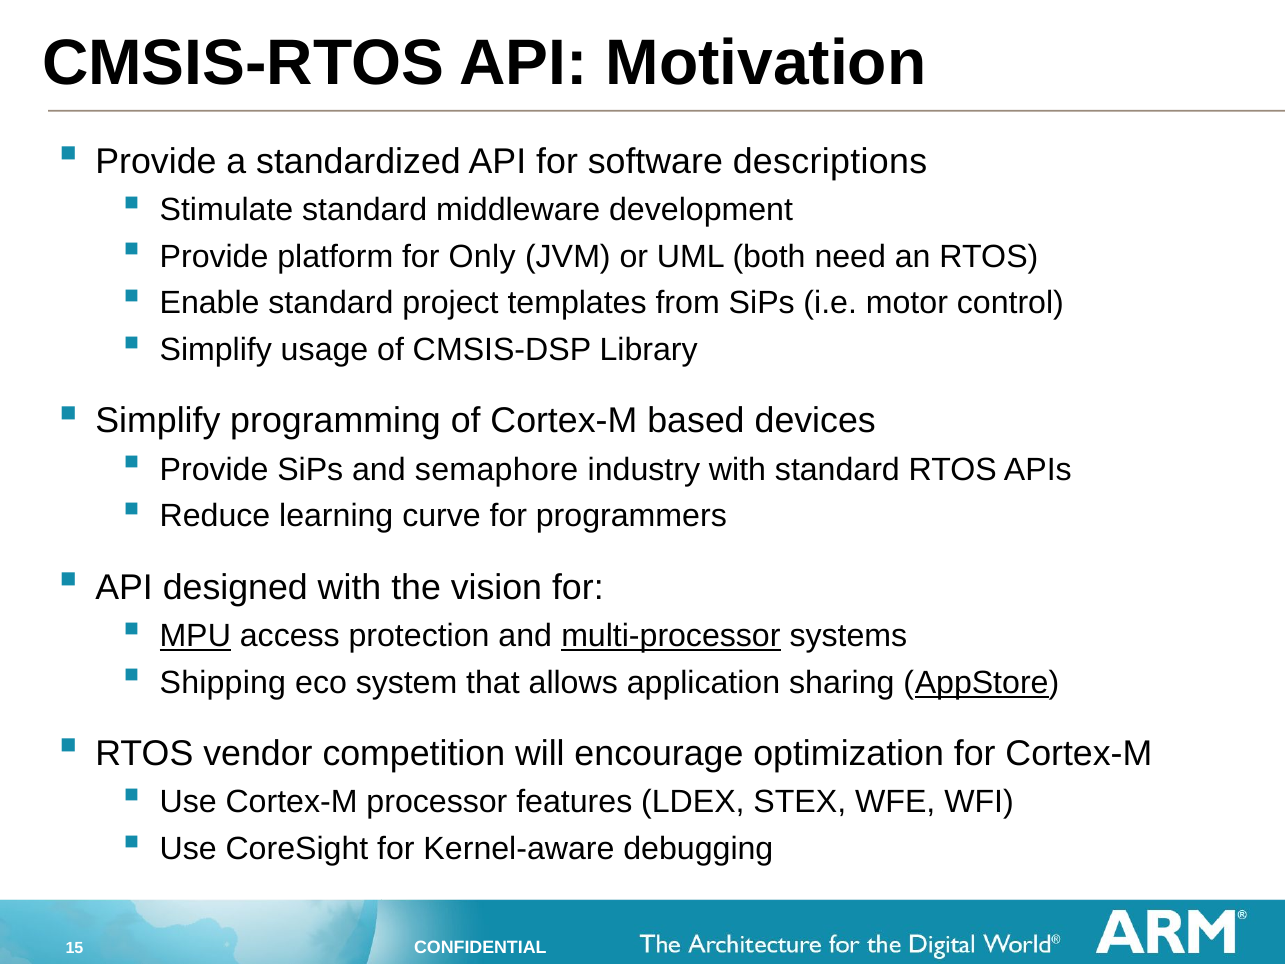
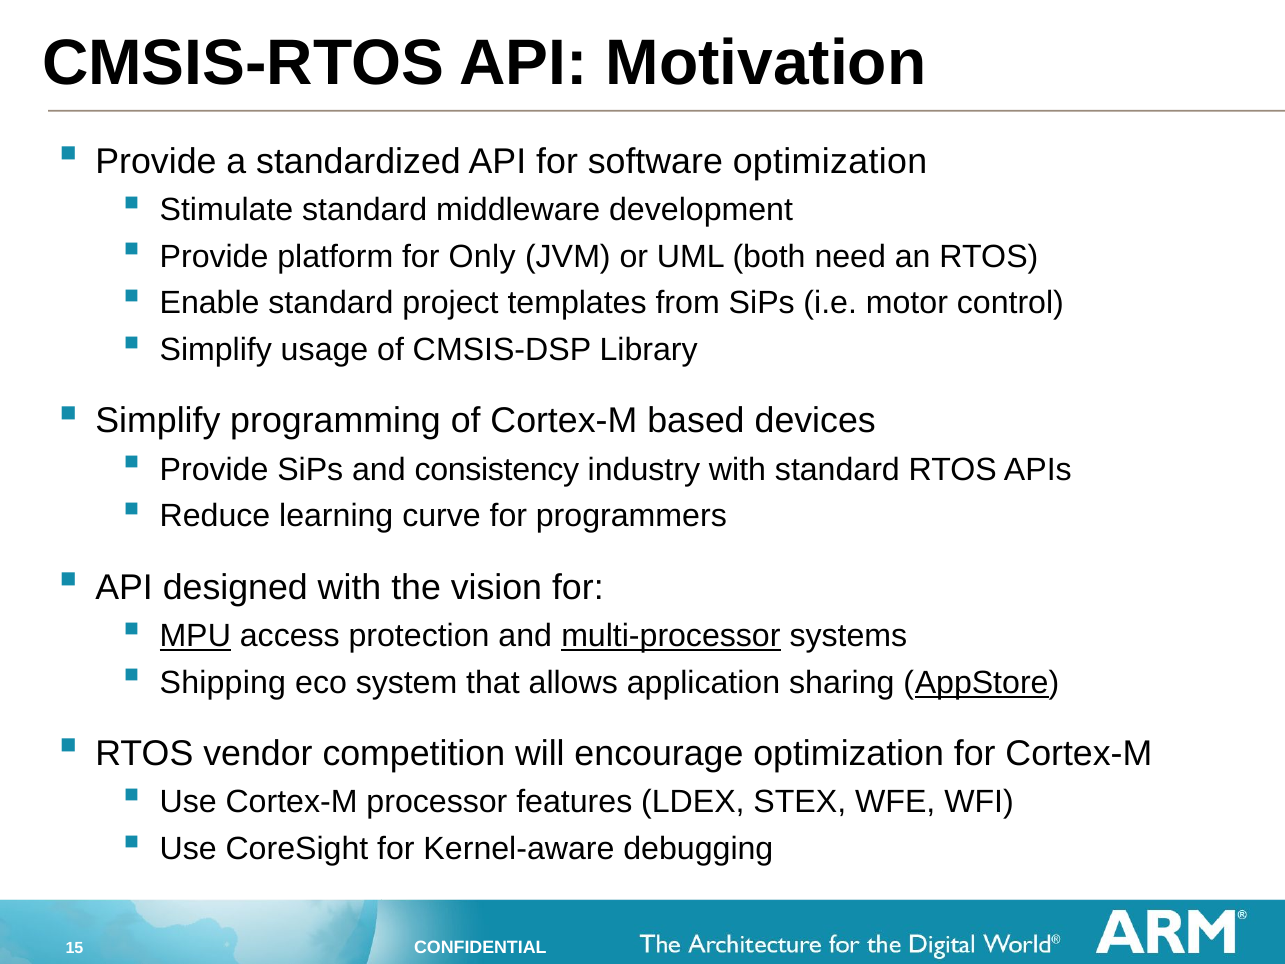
software descriptions: descriptions -> optimization
semaphore: semaphore -> consistency
